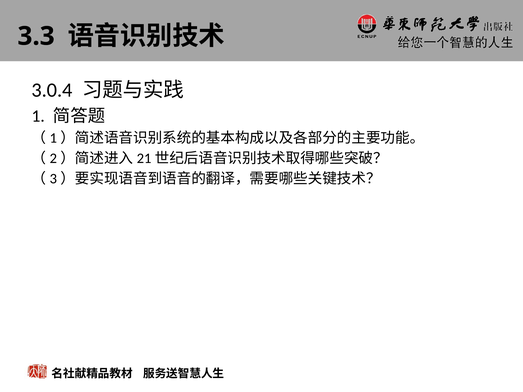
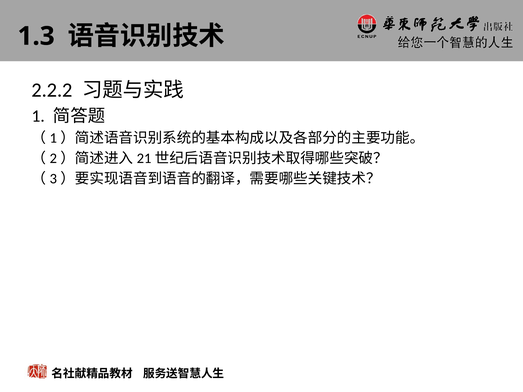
3.3: 3.3 -> 1.3
3.0.4: 3.0.4 -> 2.2.2
